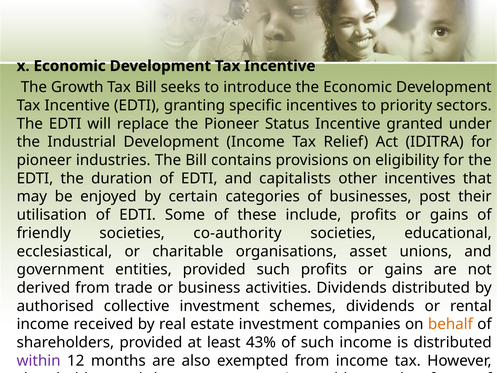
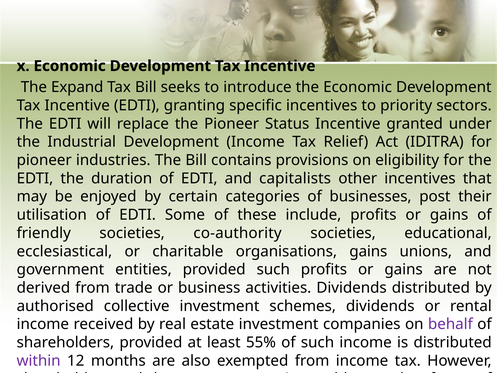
Growth: Growth -> Expand
organisations asset: asset -> gains
behalf colour: orange -> purple
43%: 43% -> 55%
